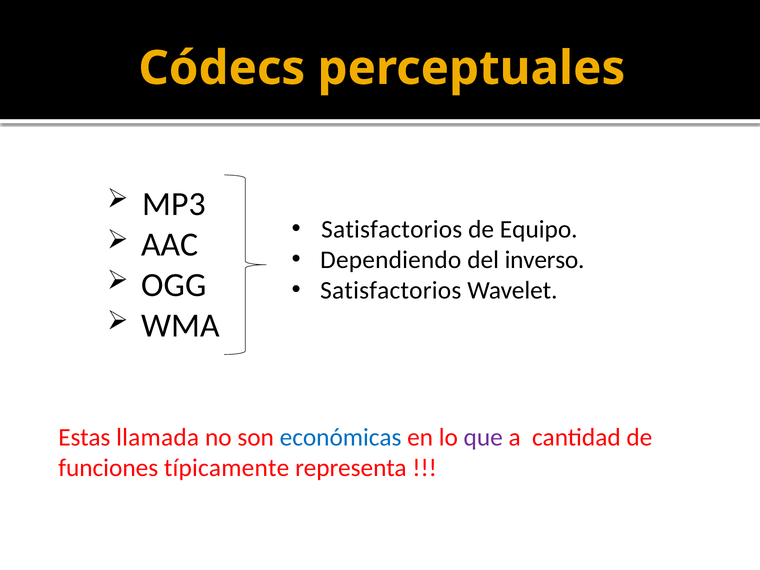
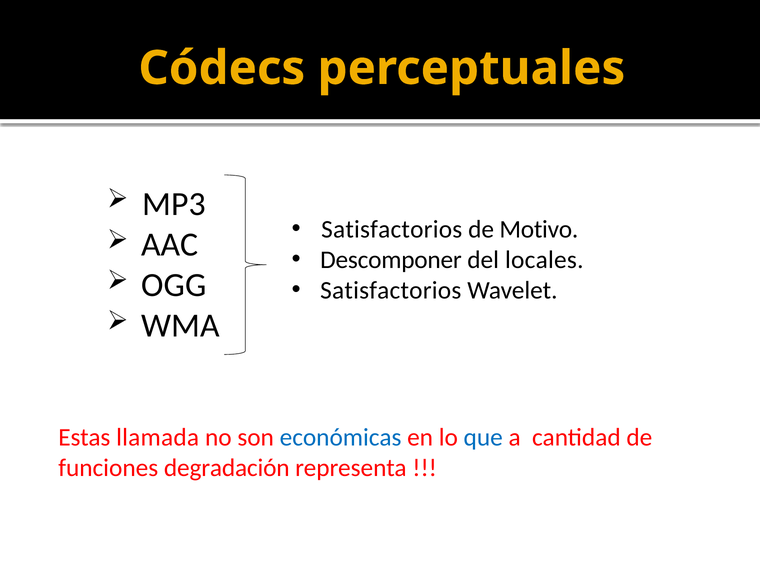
Equipo: Equipo -> Motivo
Dependiendo: Dependiendo -> Descomponer
inverso: inverso -> locales
que colour: purple -> blue
típicamente: típicamente -> degradación
